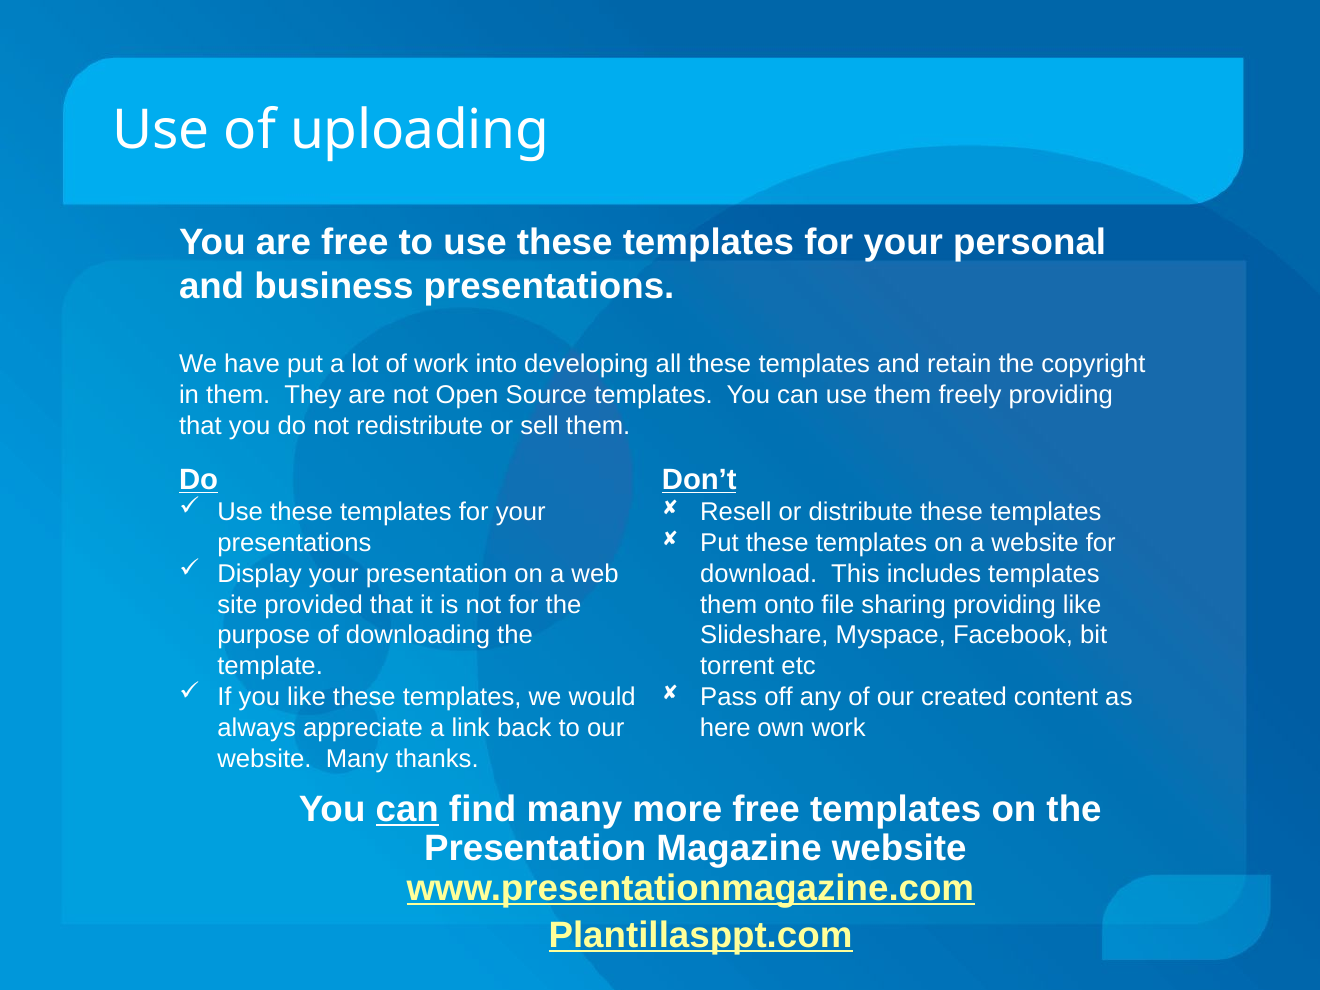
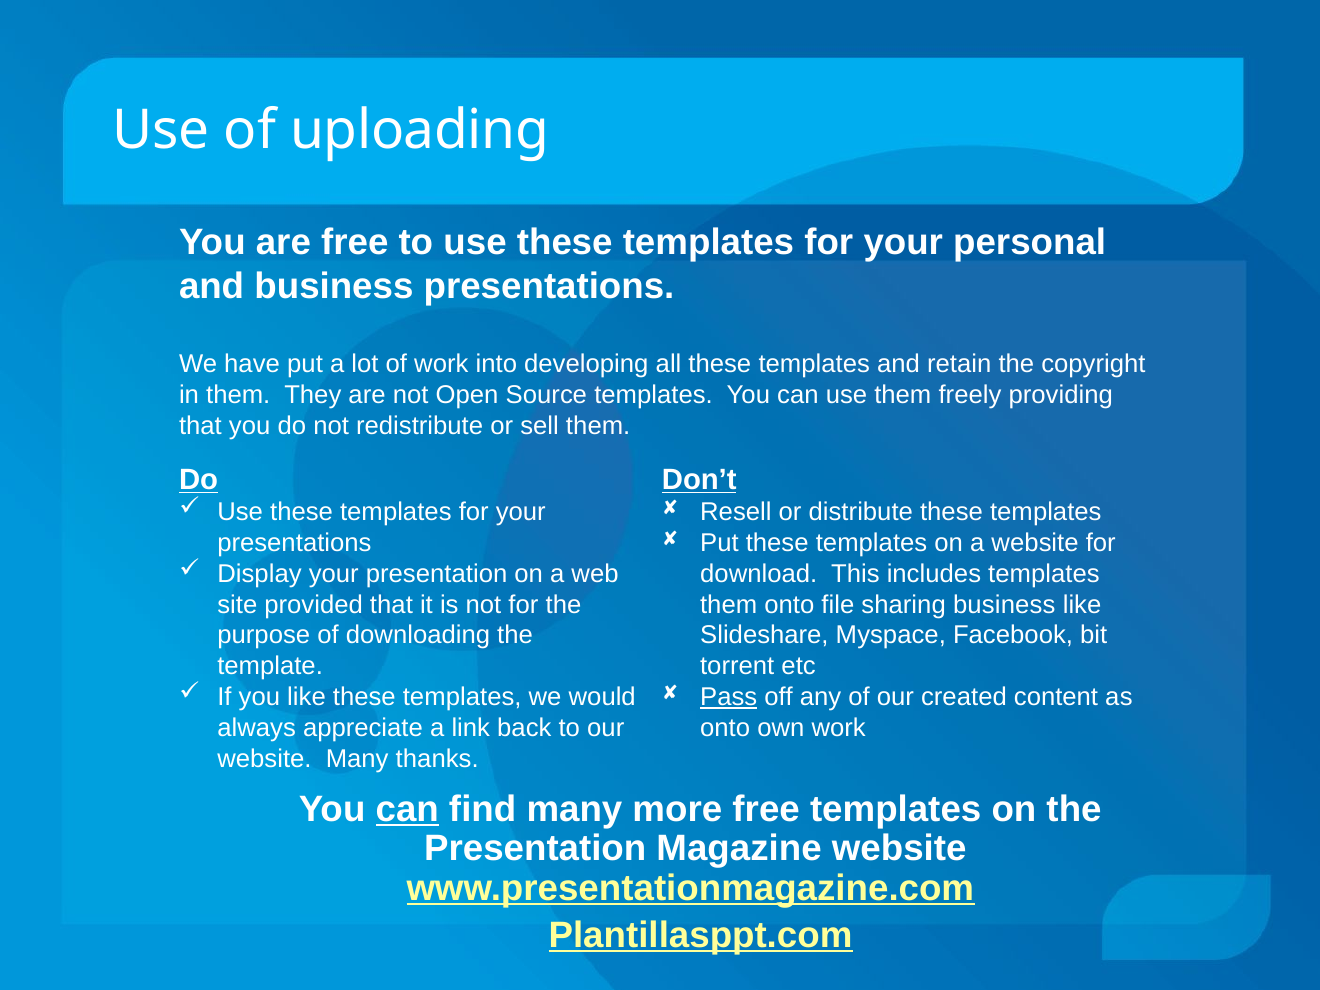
sharing providing: providing -> business
Pass underline: none -> present
here at (725, 728): here -> onto
